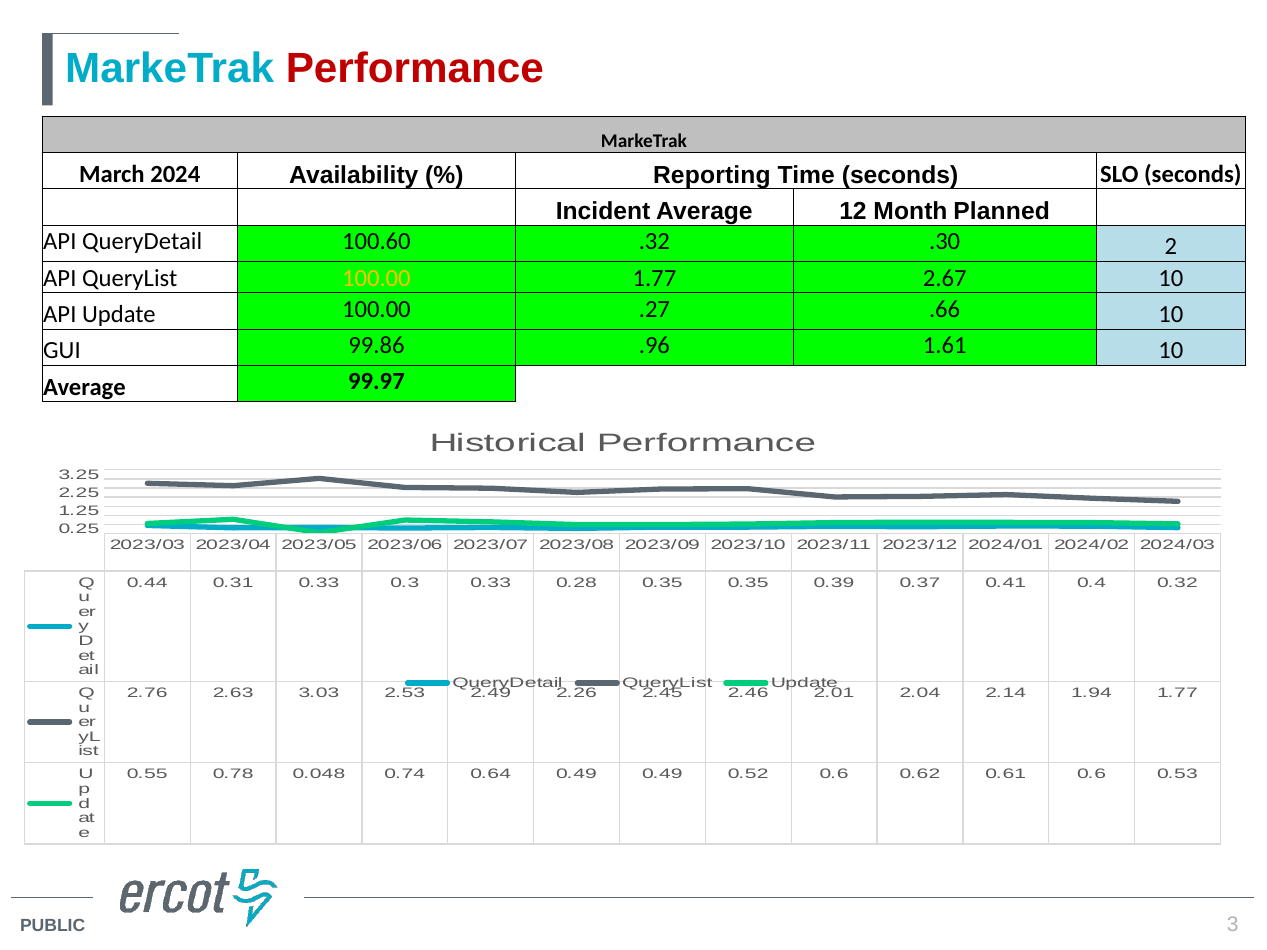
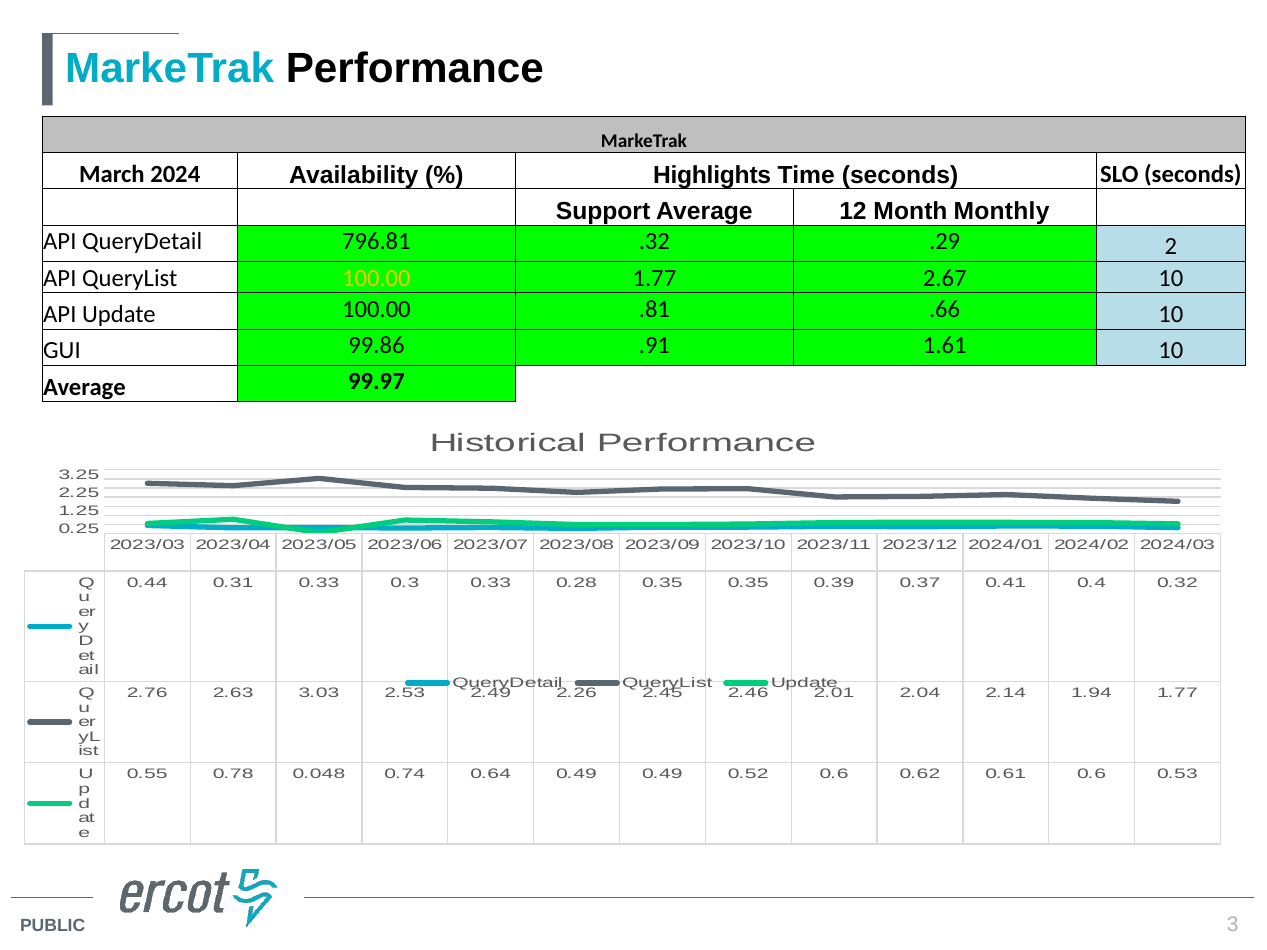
Performance at (415, 68) colour: red -> black
Reporting: Reporting -> Highlights
Incident: Incident -> Support
Planned: Planned -> Monthly
100.60: 100.60 -> 796.81
.30: .30 -> .29
.27: .27 -> .81
.96: .96 -> .91
